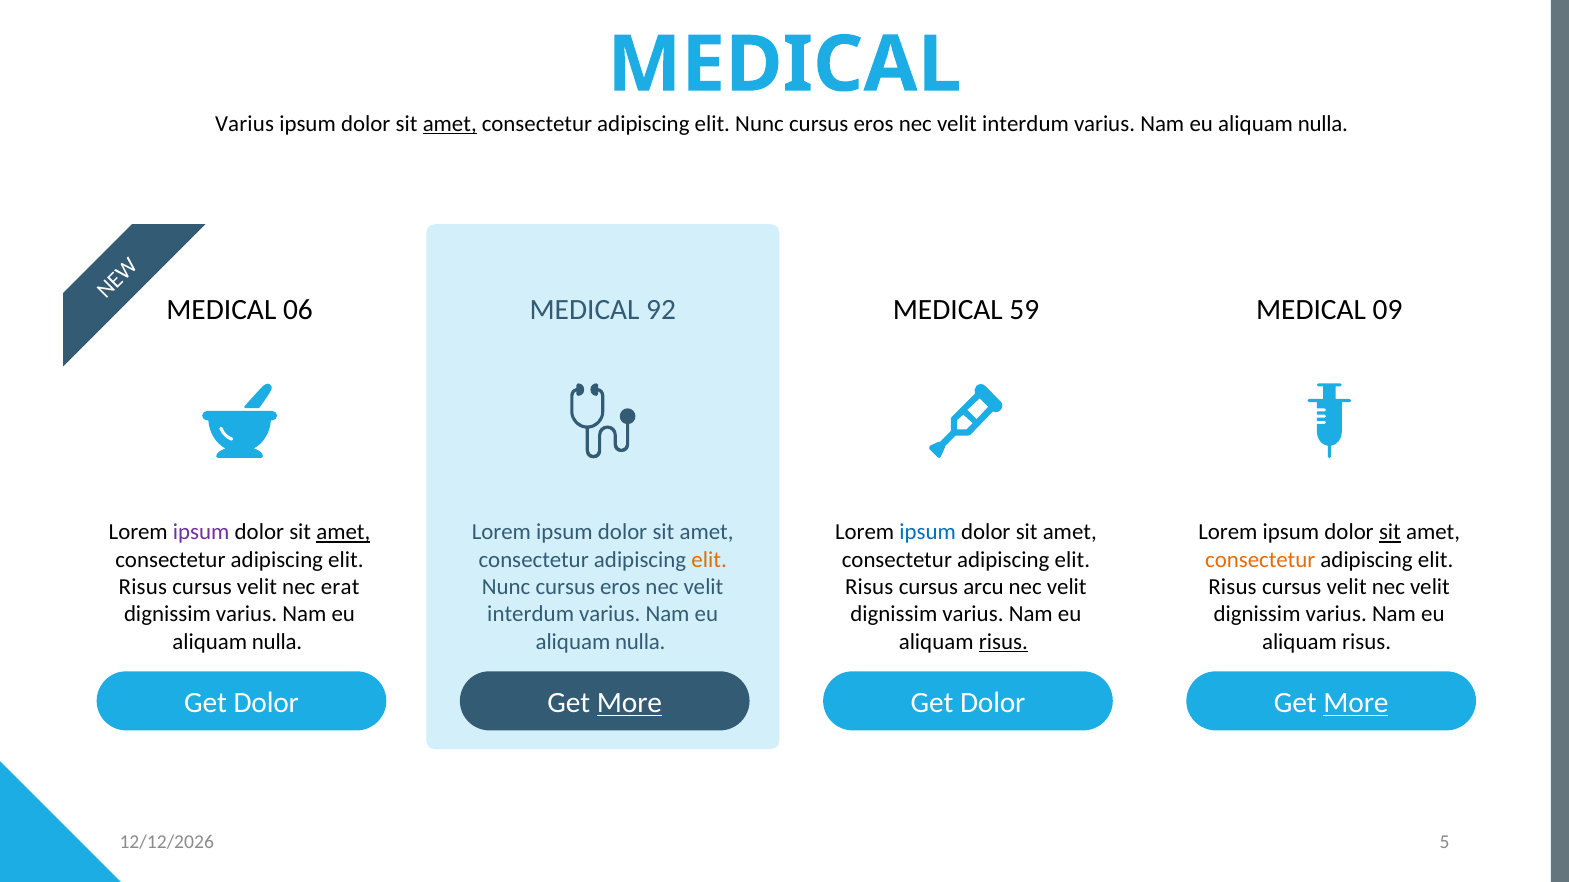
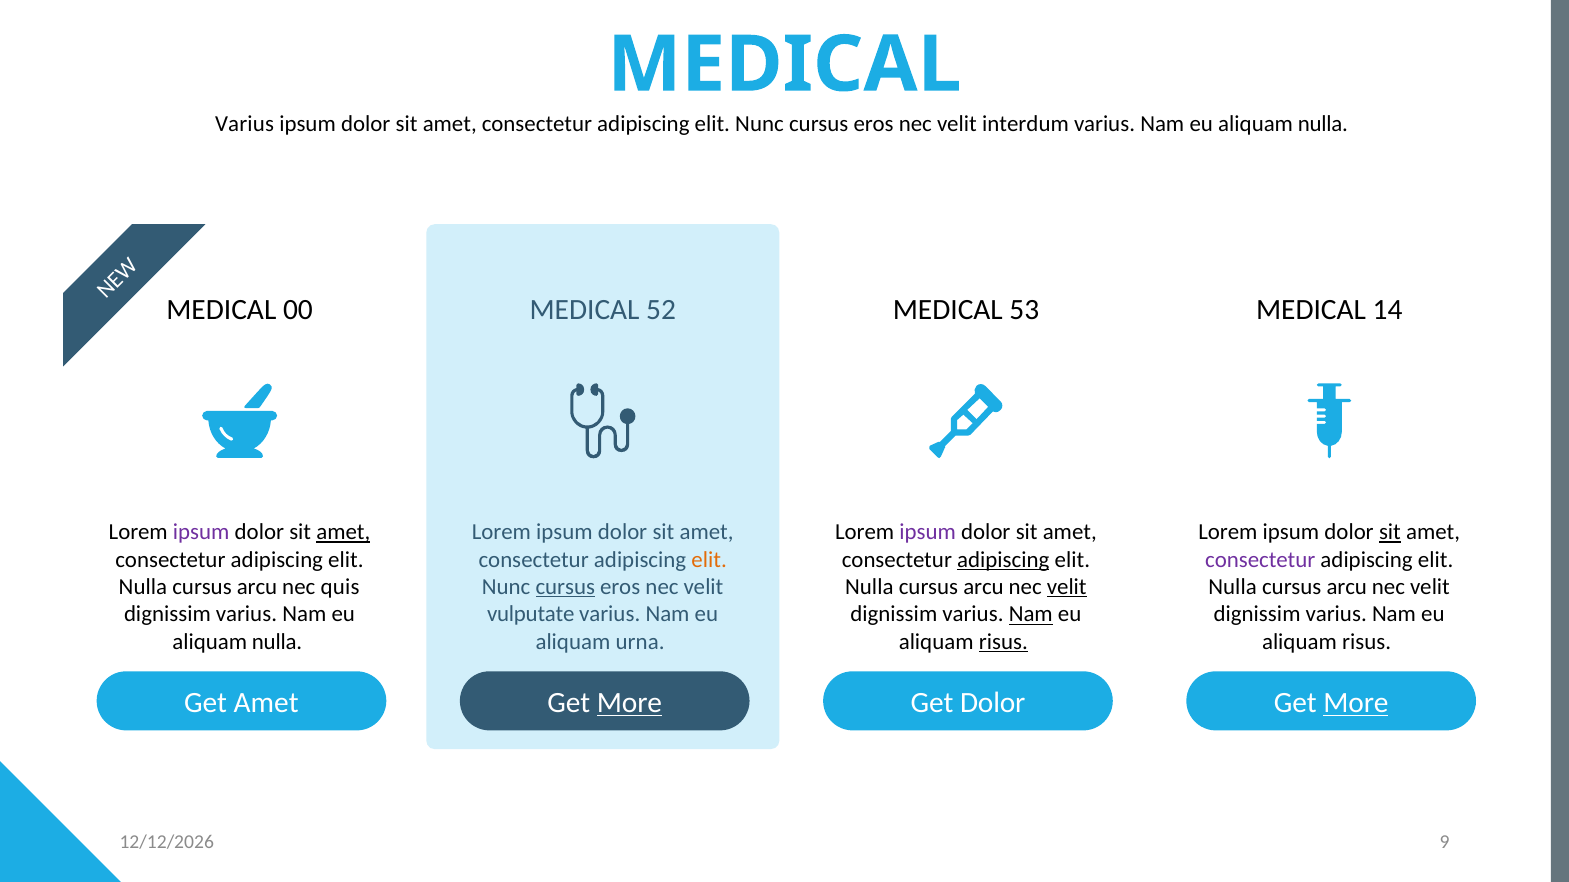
amet at (450, 124) underline: present -> none
06: 06 -> 00
92: 92 -> 52
59: 59 -> 53
09: 09 -> 14
ipsum at (928, 532) colour: blue -> purple
adipiscing at (1003, 560) underline: none -> present
consectetur at (1260, 560) colour: orange -> purple
Risus at (143, 587): Risus -> Nulla
velit at (257, 587): velit -> arcu
erat: erat -> quis
cursus at (565, 587) underline: none -> present
Risus at (869, 587): Risus -> Nulla
velit at (1067, 587) underline: none -> present
Risus at (1233, 587): Risus -> Nulla
velit at (1347, 587): velit -> arcu
interdum at (531, 615): interdum -> vulputate
Nam at (1031, 615) underline: none -> present
nulla at (640, 642): nulla -> urna
Dolor at (266, 703): Dolor -> Amet
5: 5 -> 9
